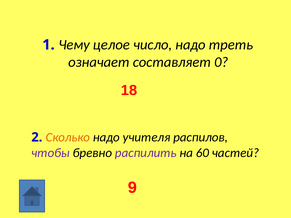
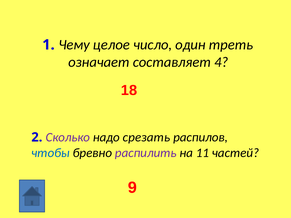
число надо: надо -> один
0: 0 -> 4
Сколько colour: orange -> purple
учителя: учителя -> срезать
чтобы colour: purple -> blue
60: 60 -> 11
